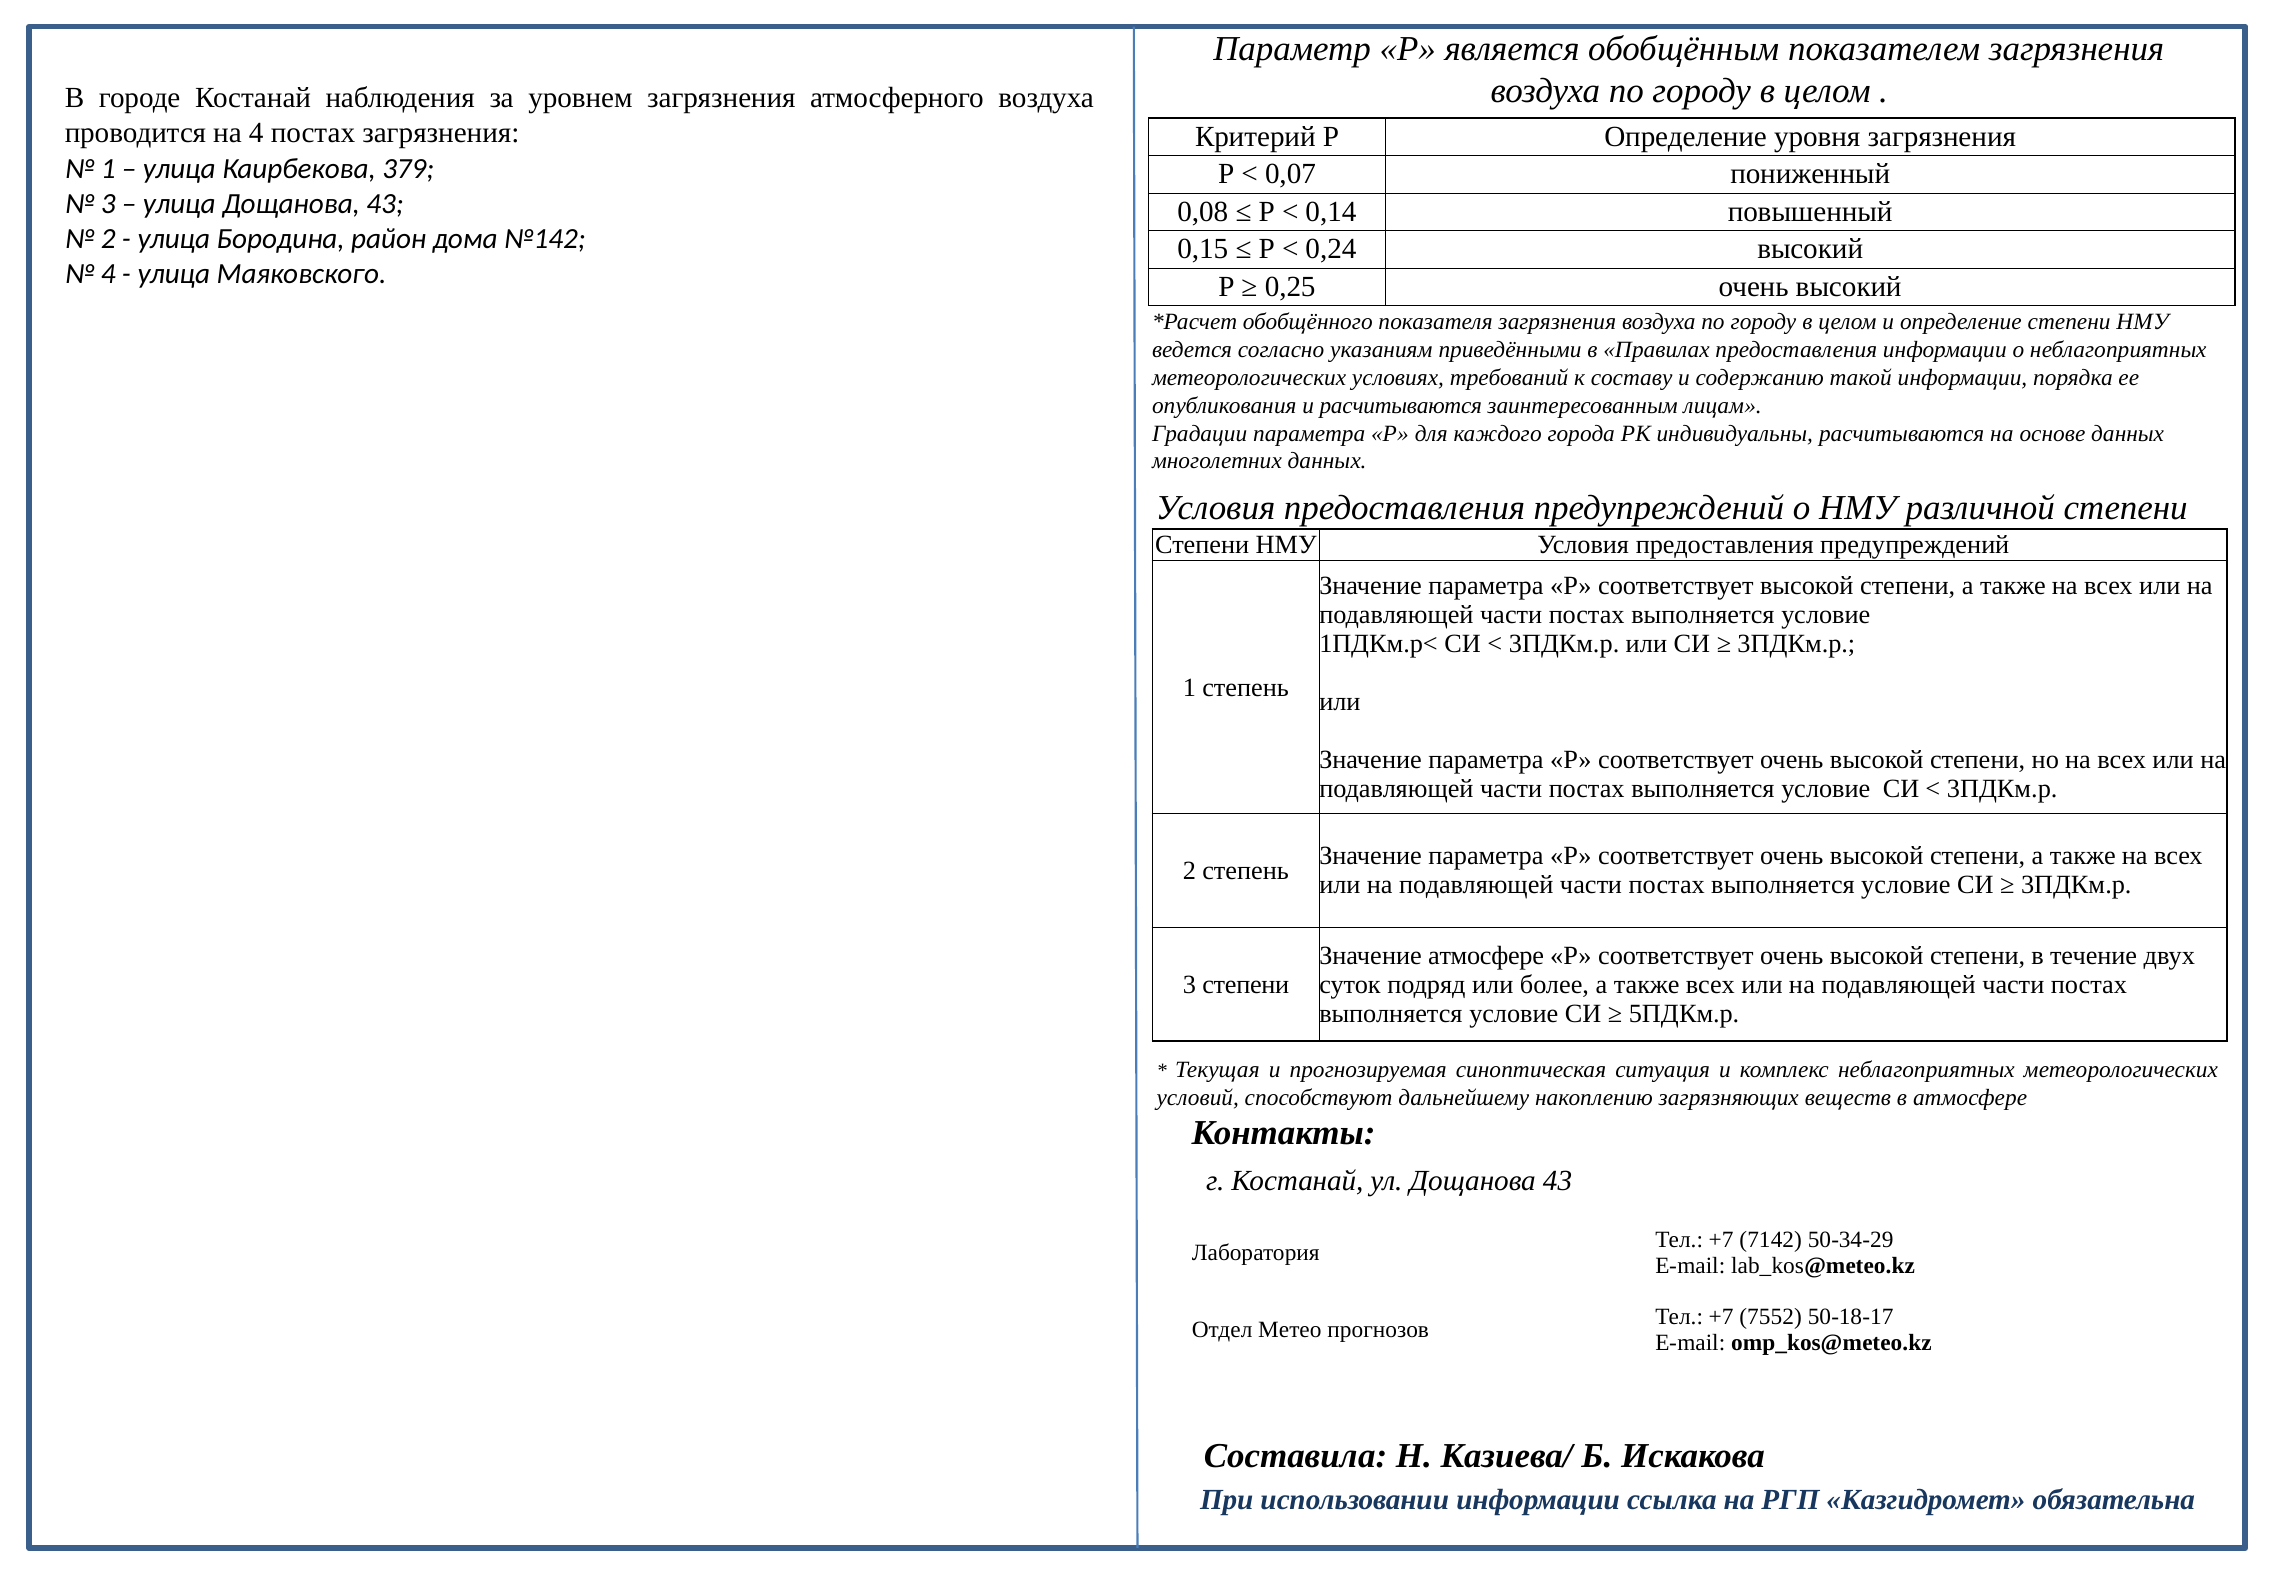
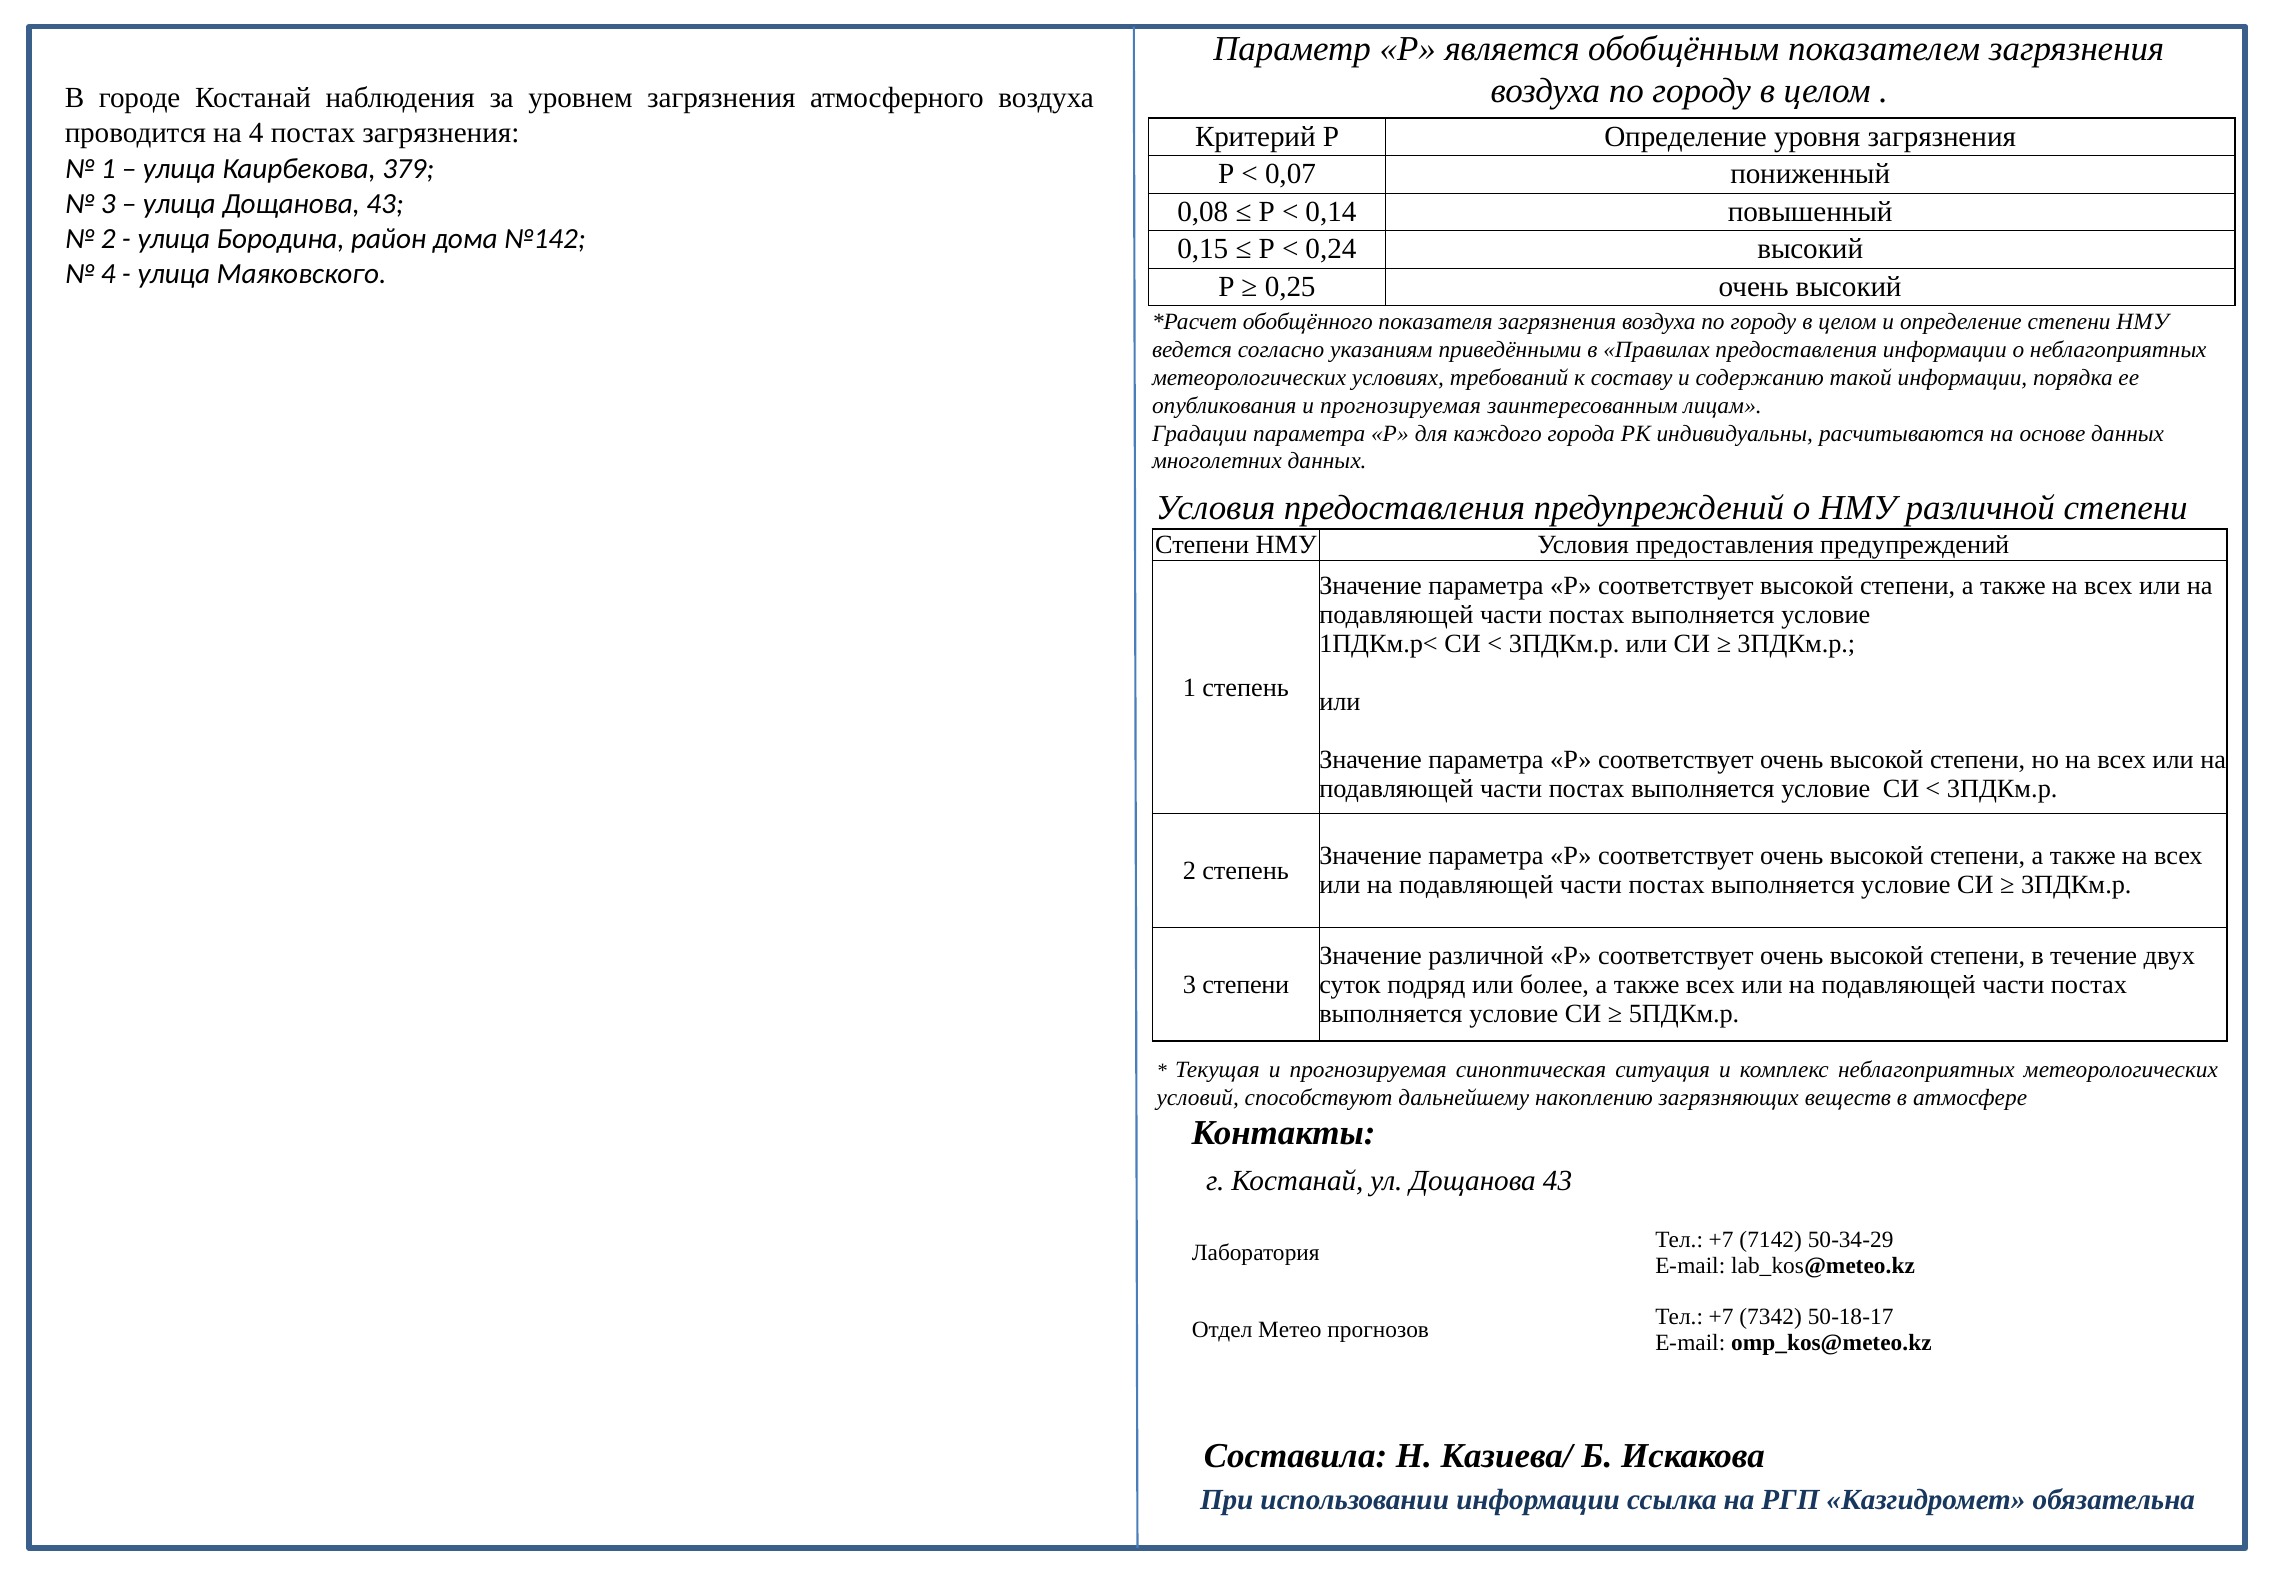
опубликования и расчитываются: расчитываются -> прогнозируемая
Значение атмосфере: атмосфере -> различной
7552: 7552 -> 7342
